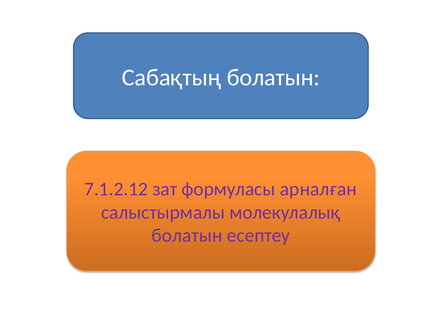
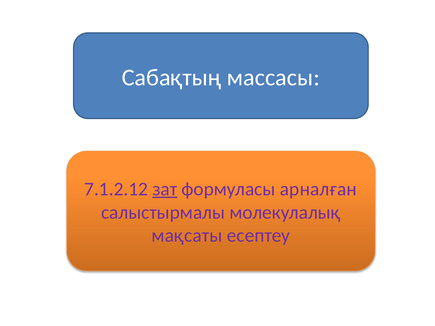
Сабақтың болатын: болатын -> массасы
зат underline: none -> present
болатын at (187, 236): болатын -> мақсаты
